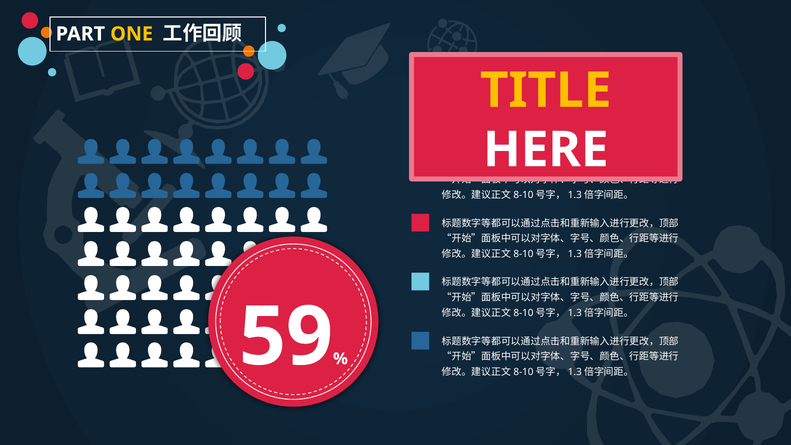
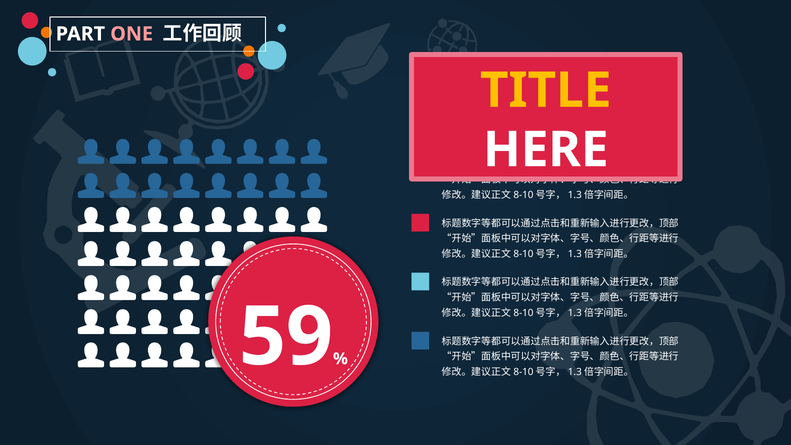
ONE colour: yellow -> pink
